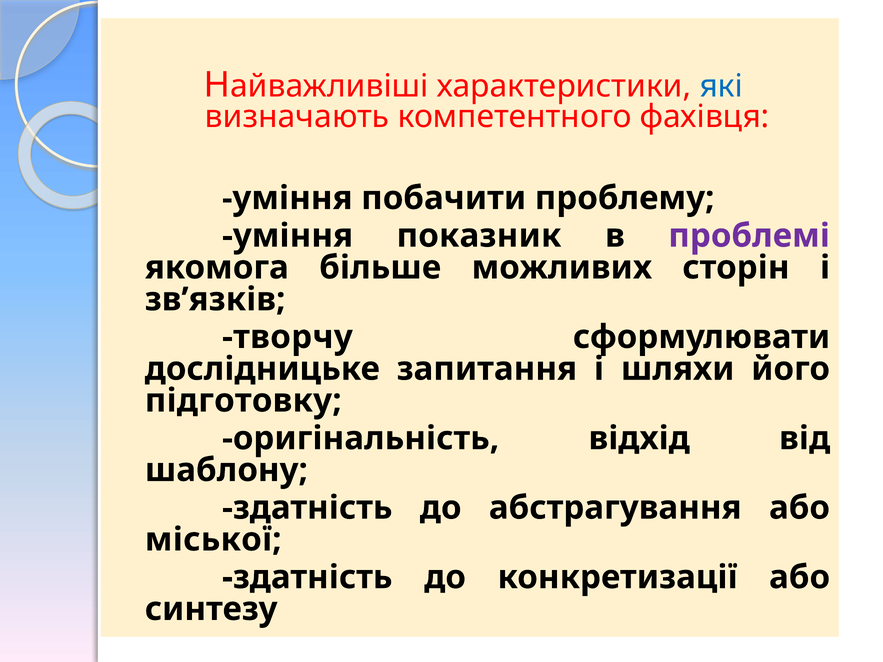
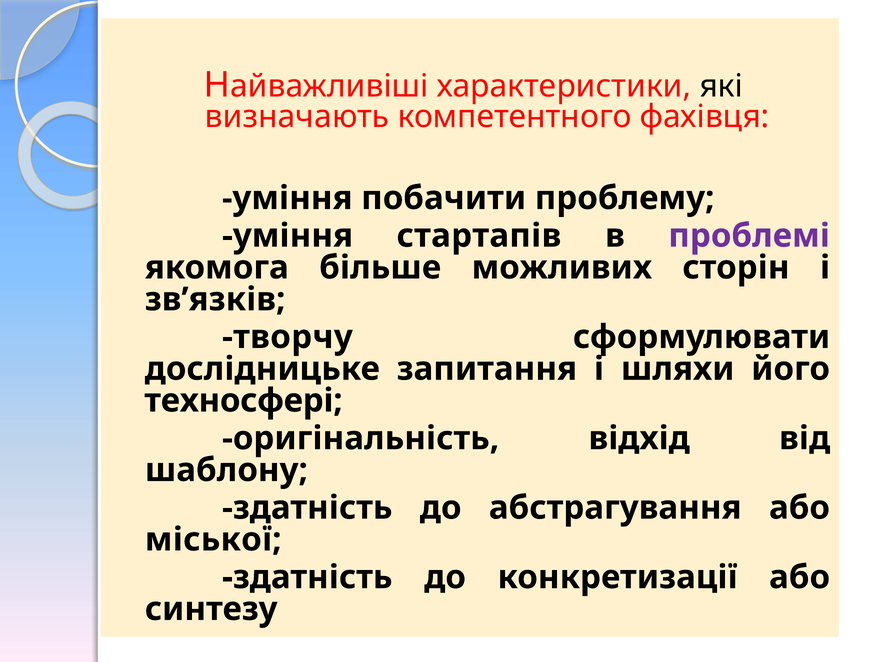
які colour: blue -> black
показник: показник -> стартапів
підготовку: підготовку -> техносфері
